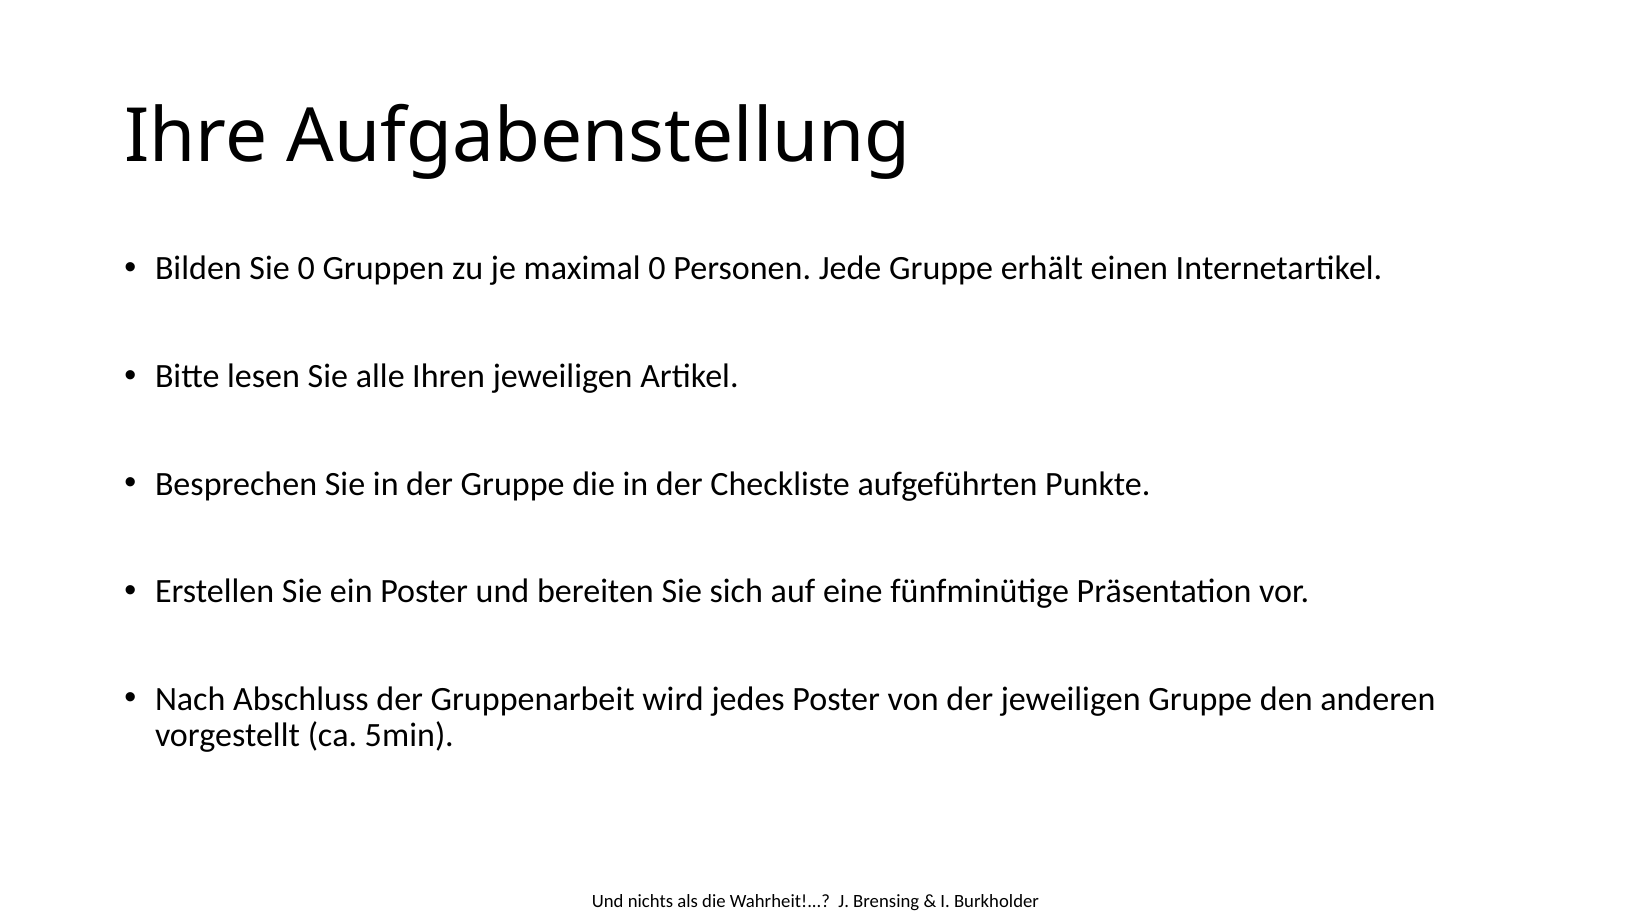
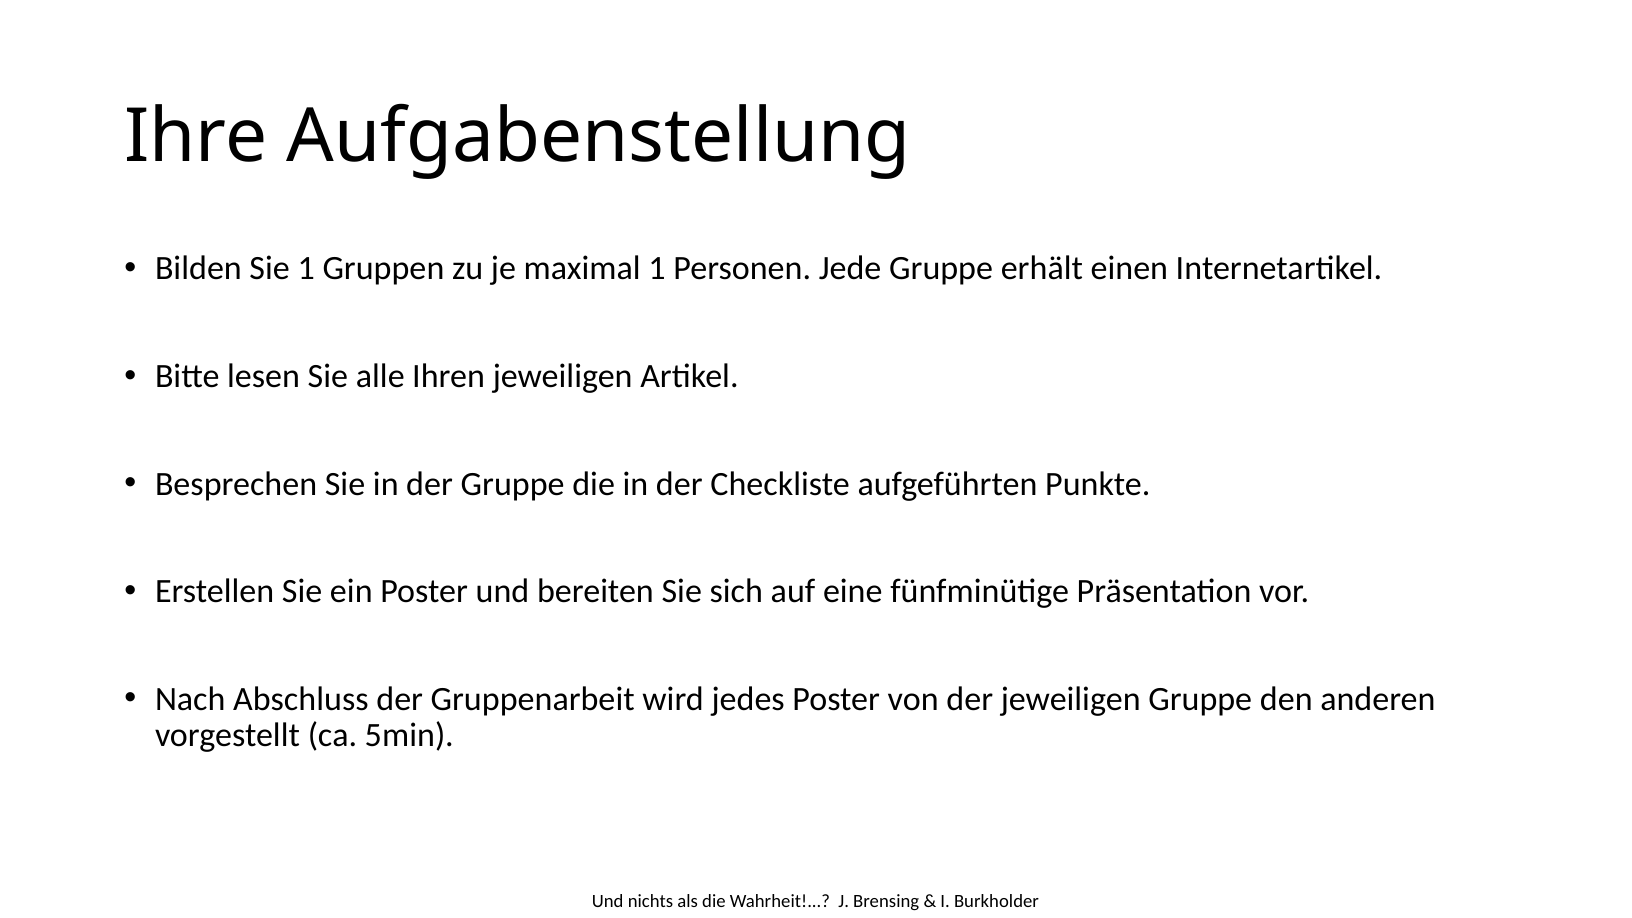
Sie 0: 0 -> 1
maximal 0: 0 -> 1
